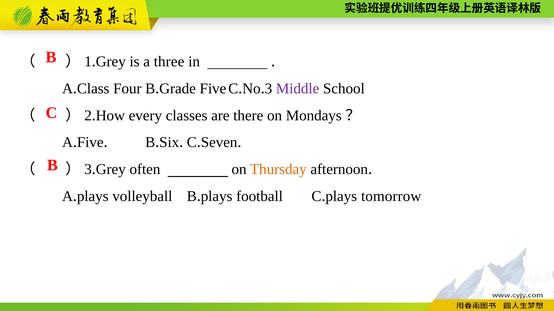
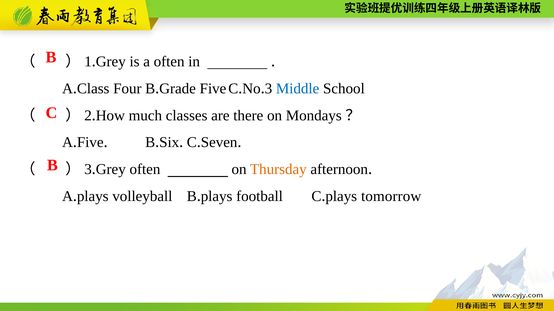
a three: three -> often
Middle colour: purple -> blue
every: every -> much
